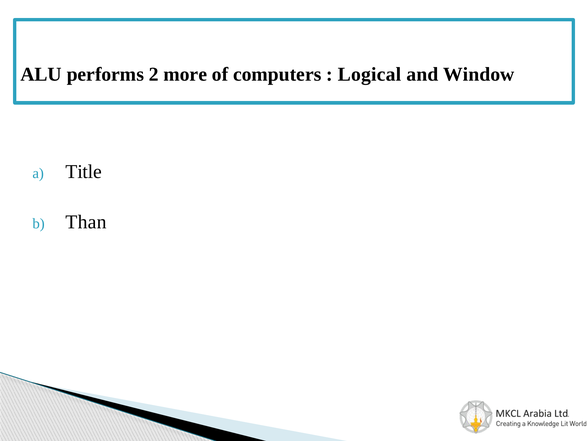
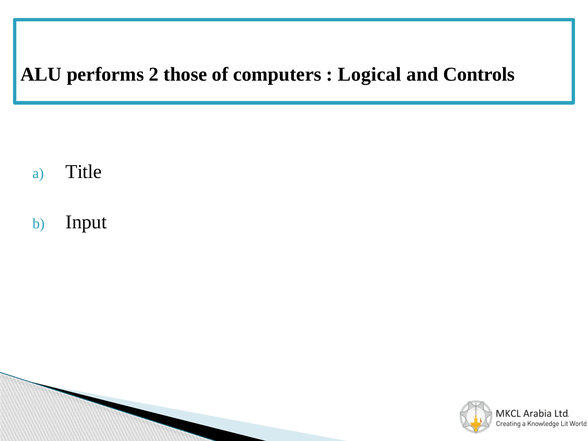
more: more -> those
Window: Window -> Controls
Than: Than -> Input
